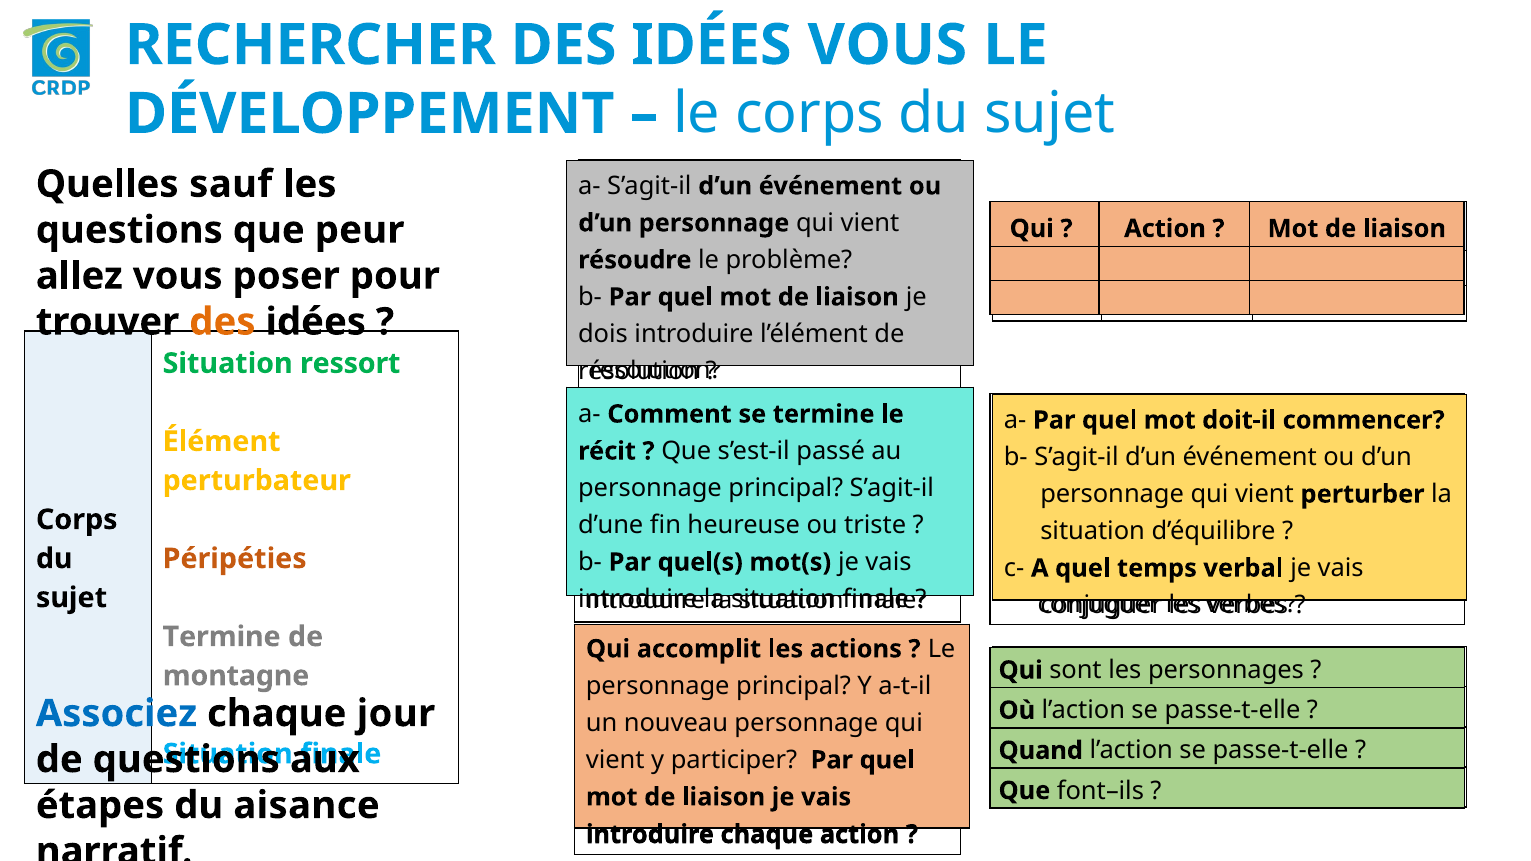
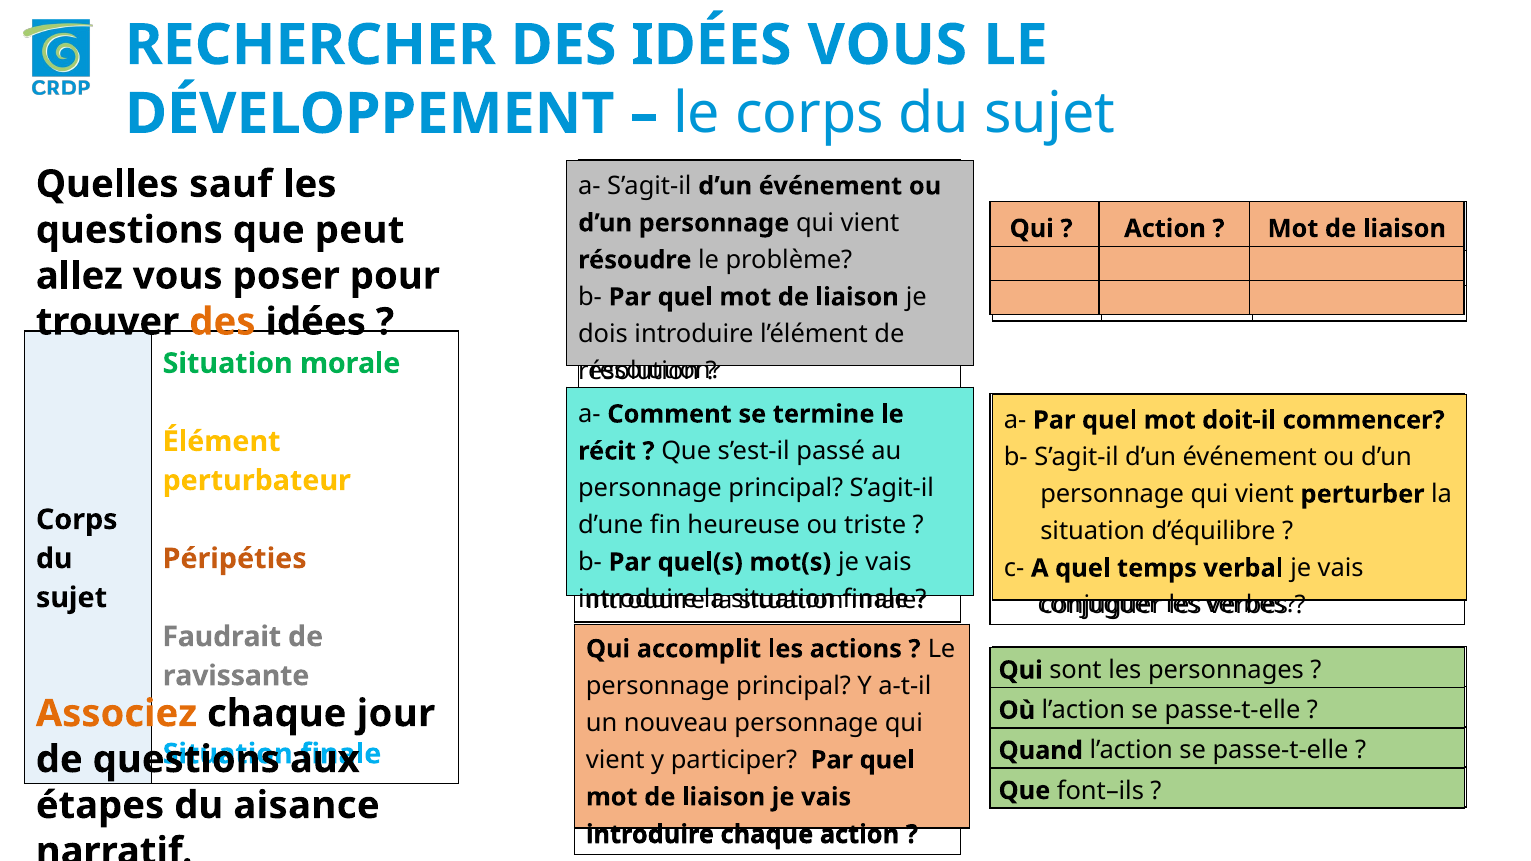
peur: peur -> peut
ressort: ressort -> morale
Termine at (222, 637): Termine -> Faudrait
montagne: montagne -> ravissante
Associez colour: blue -> orange
